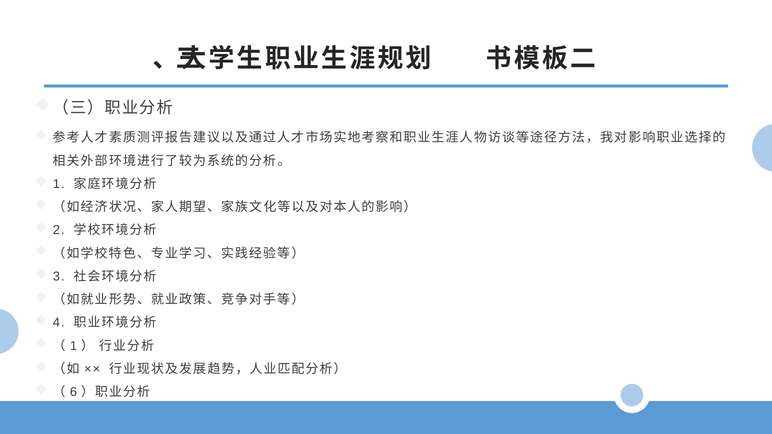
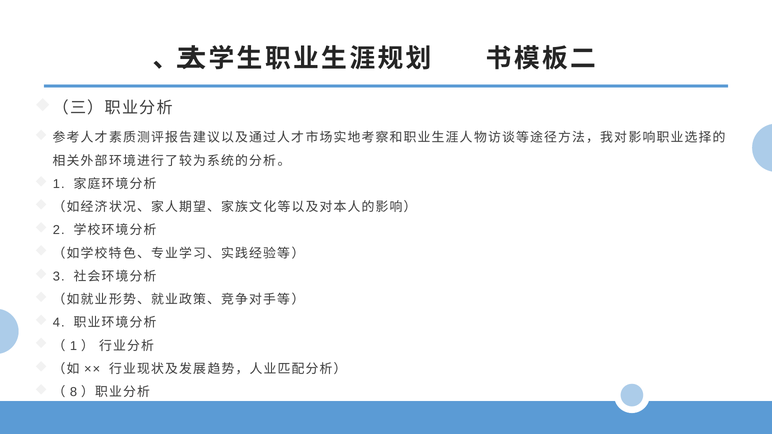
6: 6 -> 8
